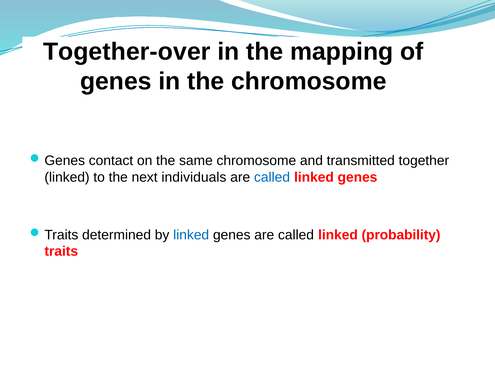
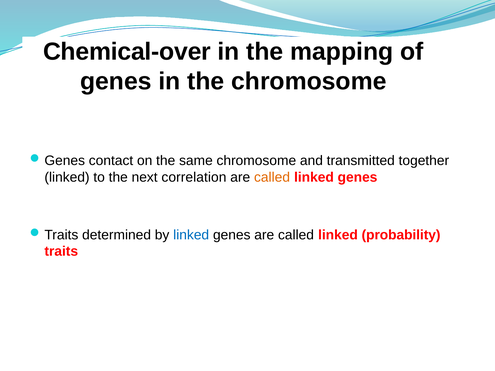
Together-over: Together-over -> Chemical-over
individuals: individuals -> correlation
called at (272, 177) colour: blue -> orange
